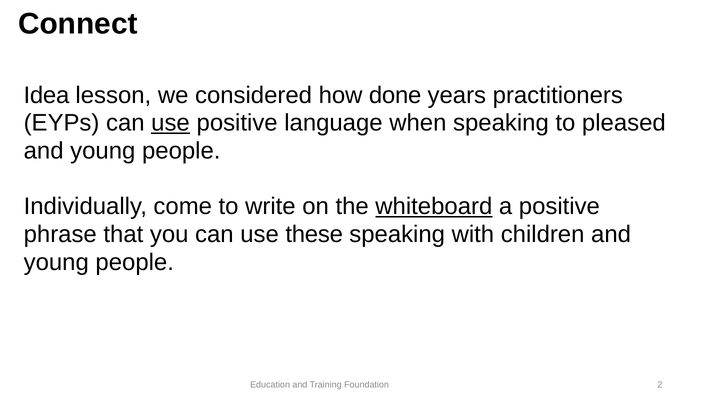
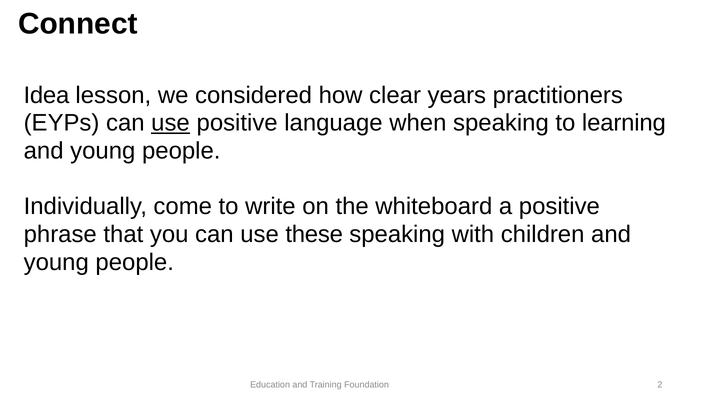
done: done -> clear
pleased: pleased -> learning
whiteboard underline: present -> none
